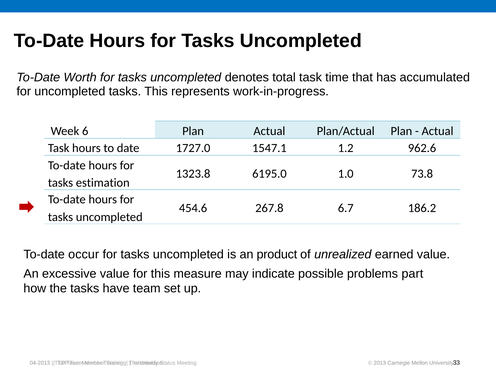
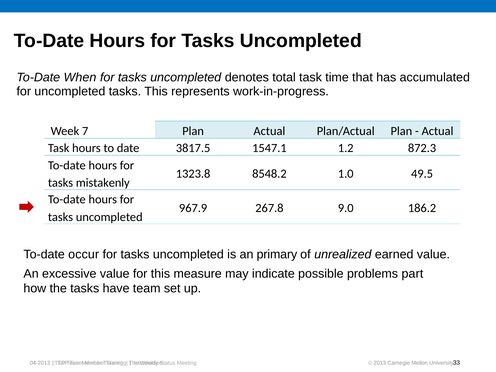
Worth: Worth -> When
6: 6 -> 7
1727.0: 1727.0 -> 3817.5
962.6: 962.6 -> 872.3
6195.0: 6195.0 -> 8548.2
73.8: 73.8 -> 49.5
estimation: estimation -> mistakenly
454.6: 454.6 -> 967.9
6.7: 6.7 -> 9.0
product: product -> primary
